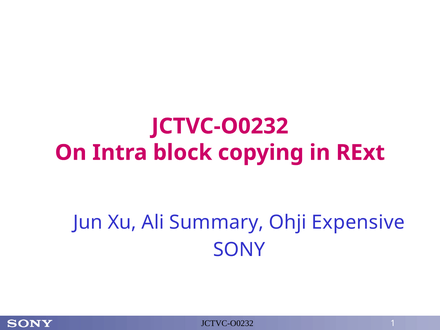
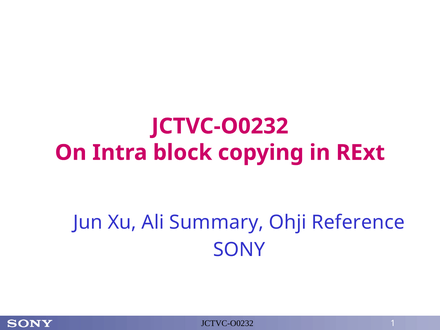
Expensive: Expensive -> Reference
